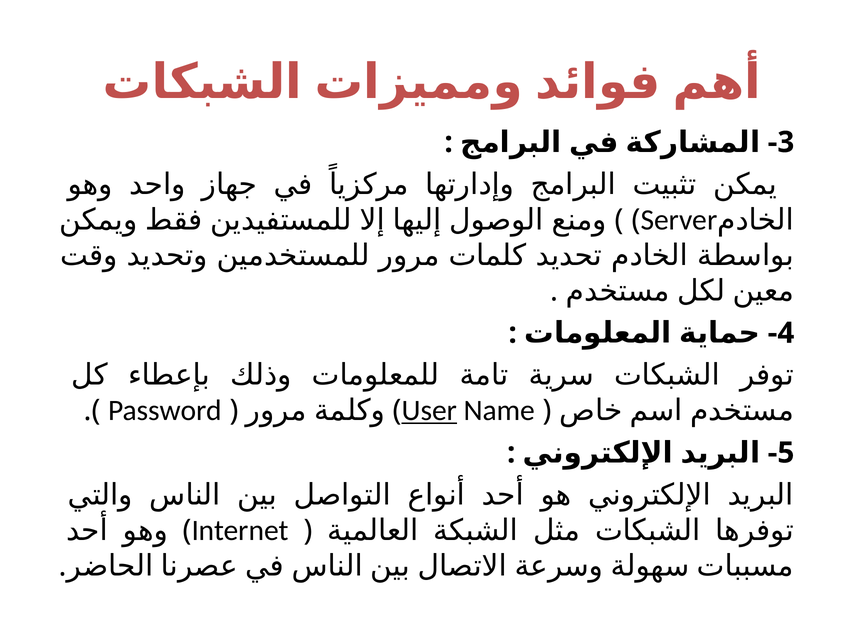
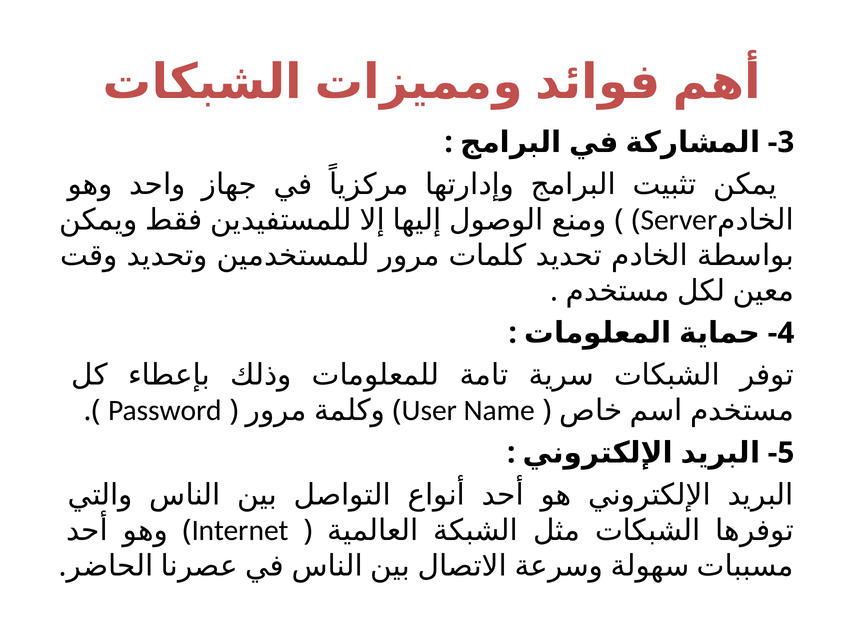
User underline: present -> none
